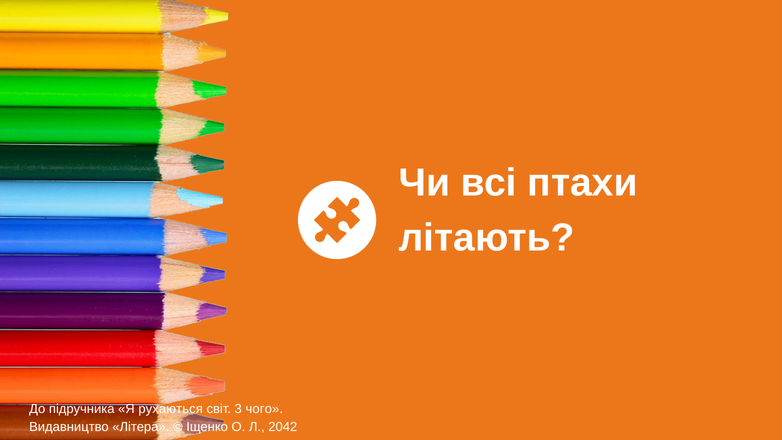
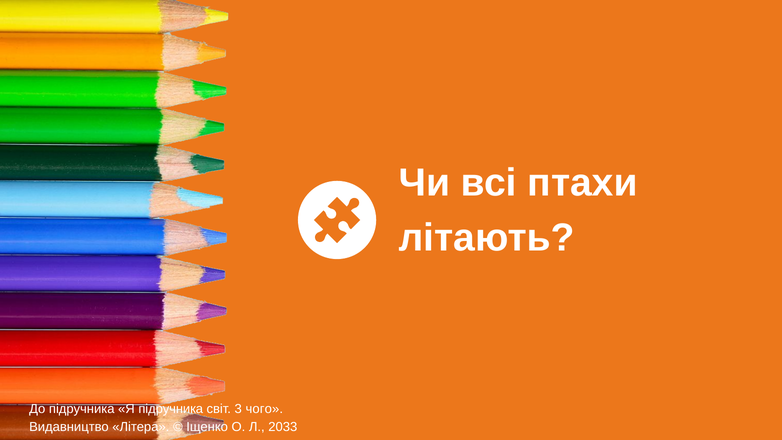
Я рухаються: рухаються -> підручника
2042: 2042 -> 2033
